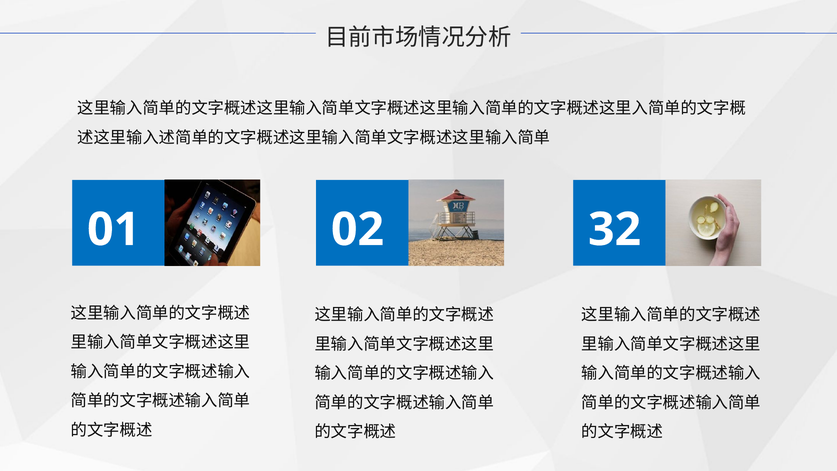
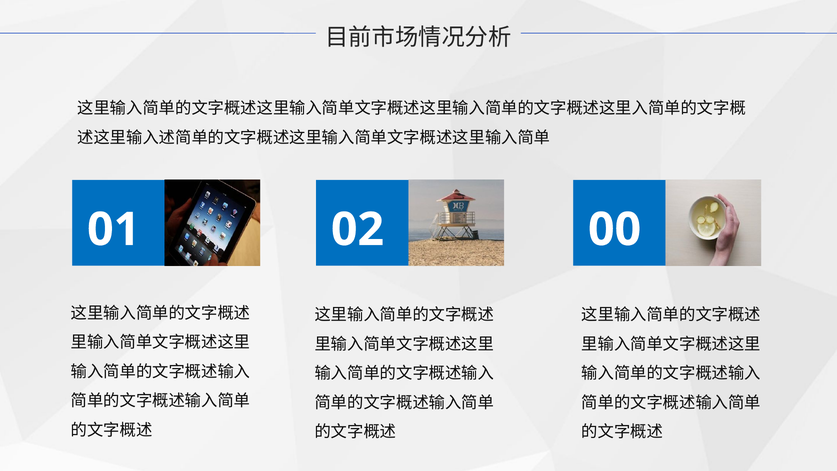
32: 32 -> 00
